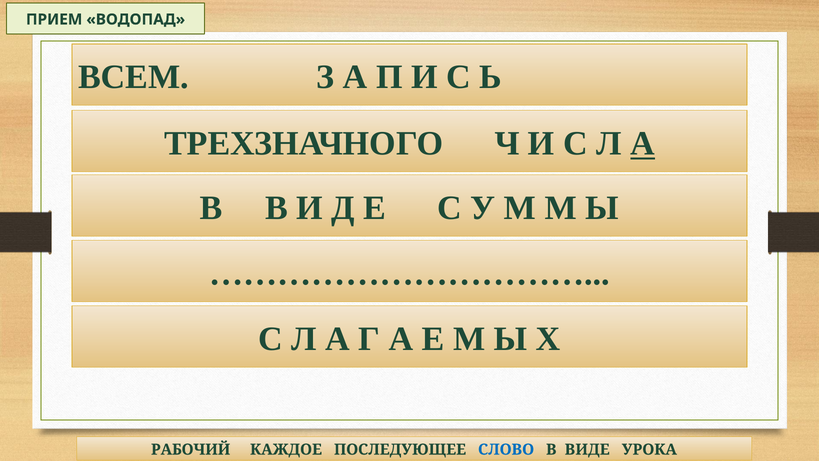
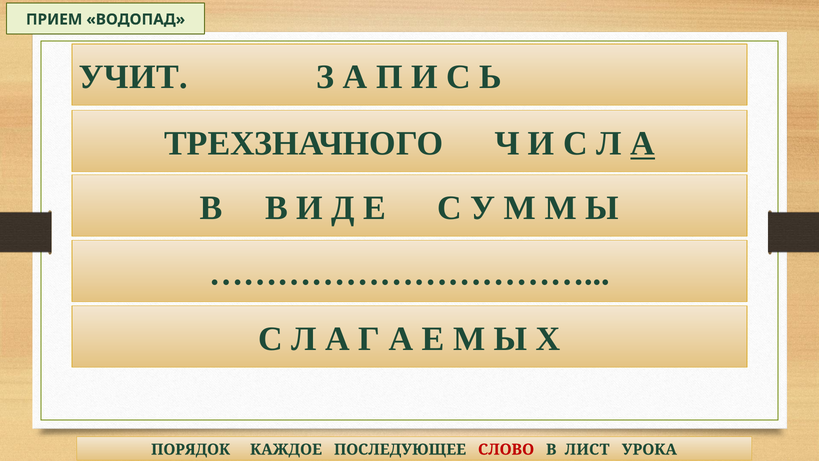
ВСЕМ: ВСЕМ -> УЧИТ
РАБОЧИЙ: РАБОЧИЙ -> ПОРЯДОК
СЛОВО colour: blue -> red
ВИДЕ: ВИДЕ -> ЛИСТ
